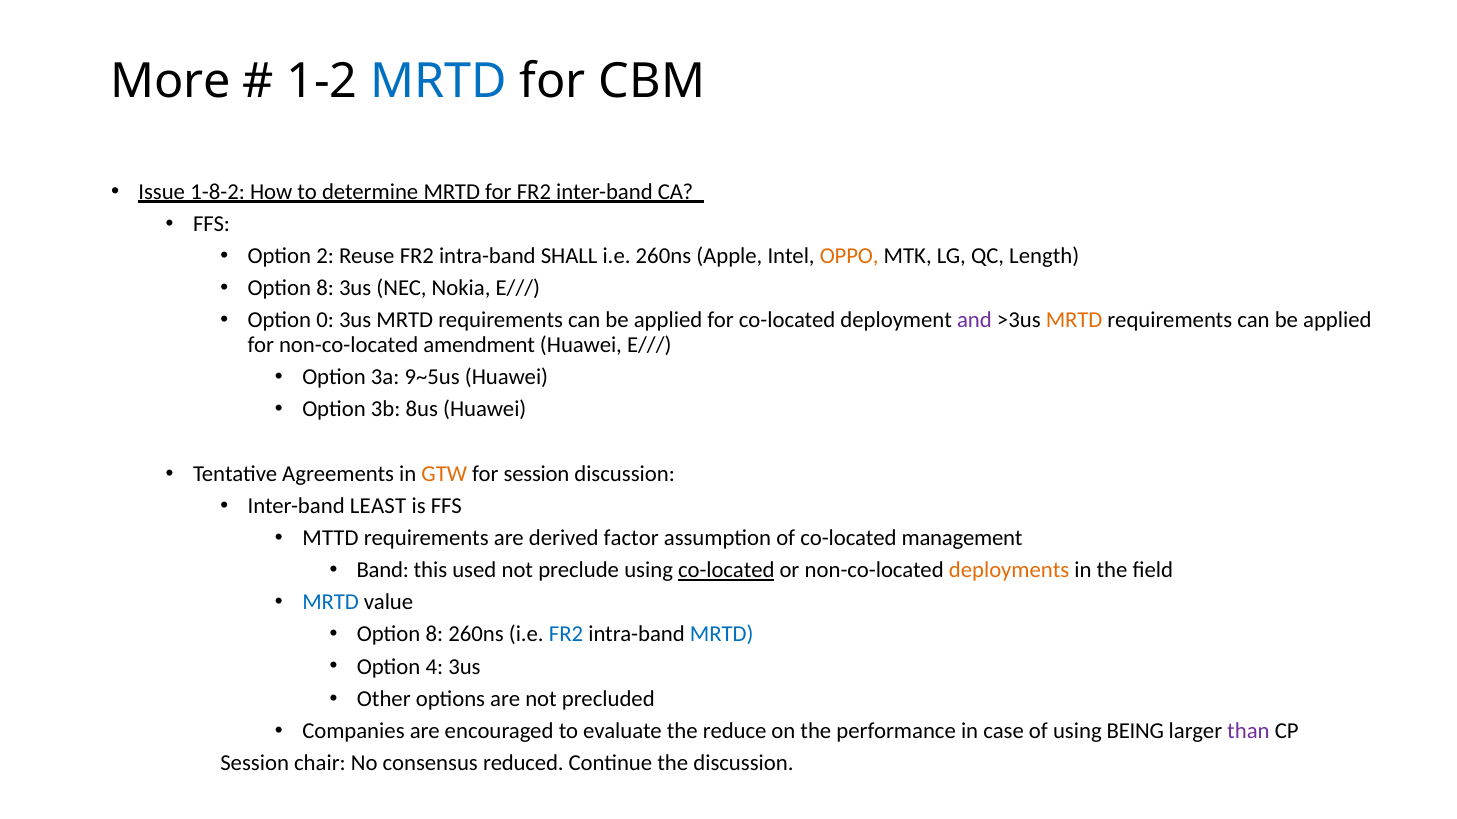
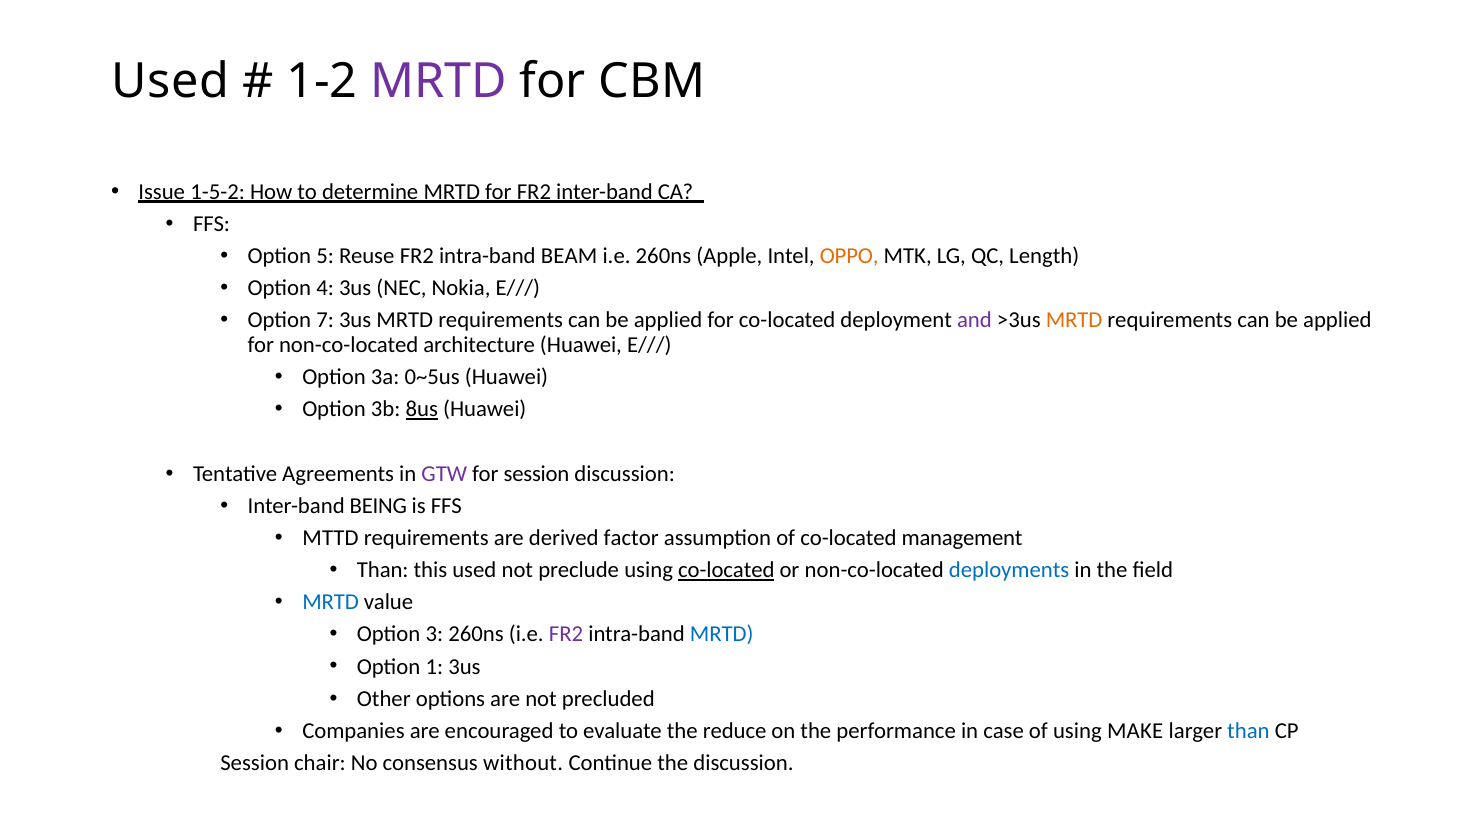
More at (171, 81): More -> Used
MRTD at (439, 81) colour: blue -> purple
1-8-2: 1-8-2 -> 1-5-2
2: 2 -> 5
SHALL: SHALL -> BEAM
8 at (325, 288): 8 -> 4
0: 0 -> 7
amendment: amendment -> architecture
9~5us: 9~5us -> 0~5us
8us underline: none -> present
GTW colour: orange -> purple
LEAST: LEAST -> BEING
Band at (383, 570): Band -> Than
deployments colour: orange -> blue
8 at (434, 635): 8 -> 3
FR2 at (566, 635) colour: blue -> purple
4: 4 -> 1
BEING: BEING -> MAKE
than at (1248, 731) colour: purple -> blue
reduced: reduced -> without
